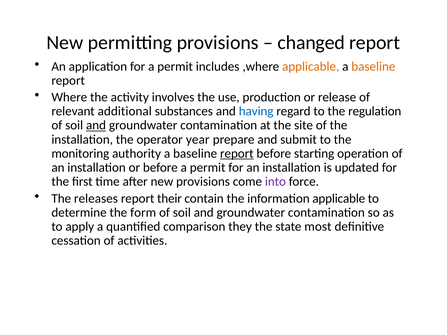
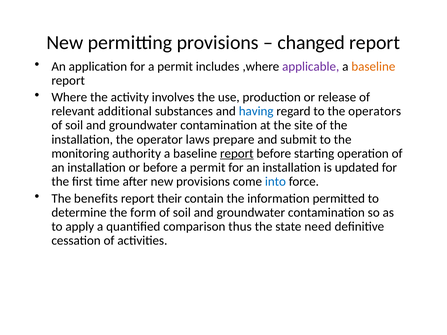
applicable at (311, 66) colour: orange -> purple
regulation: regulation -> operators
and at (96, 125) underline: present -> none
year: year -> laws
into colour: purple -> blue
releases: releases -> benefits
information applicable: applicable -> permitted
they: they -> thus
most: most -> need
